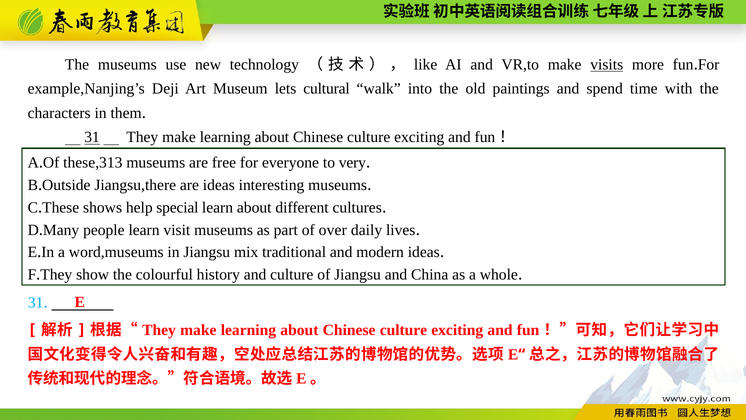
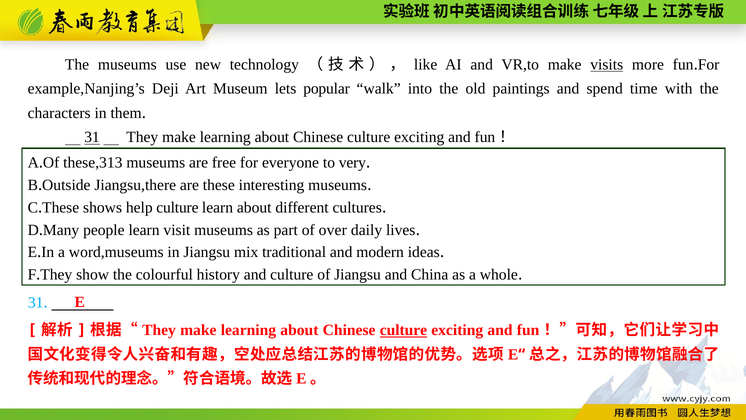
cultural: cultural -> popular
are ideas: ideas -> these
help special: special -> culture
culture at (403, 330) underline: none -> present
